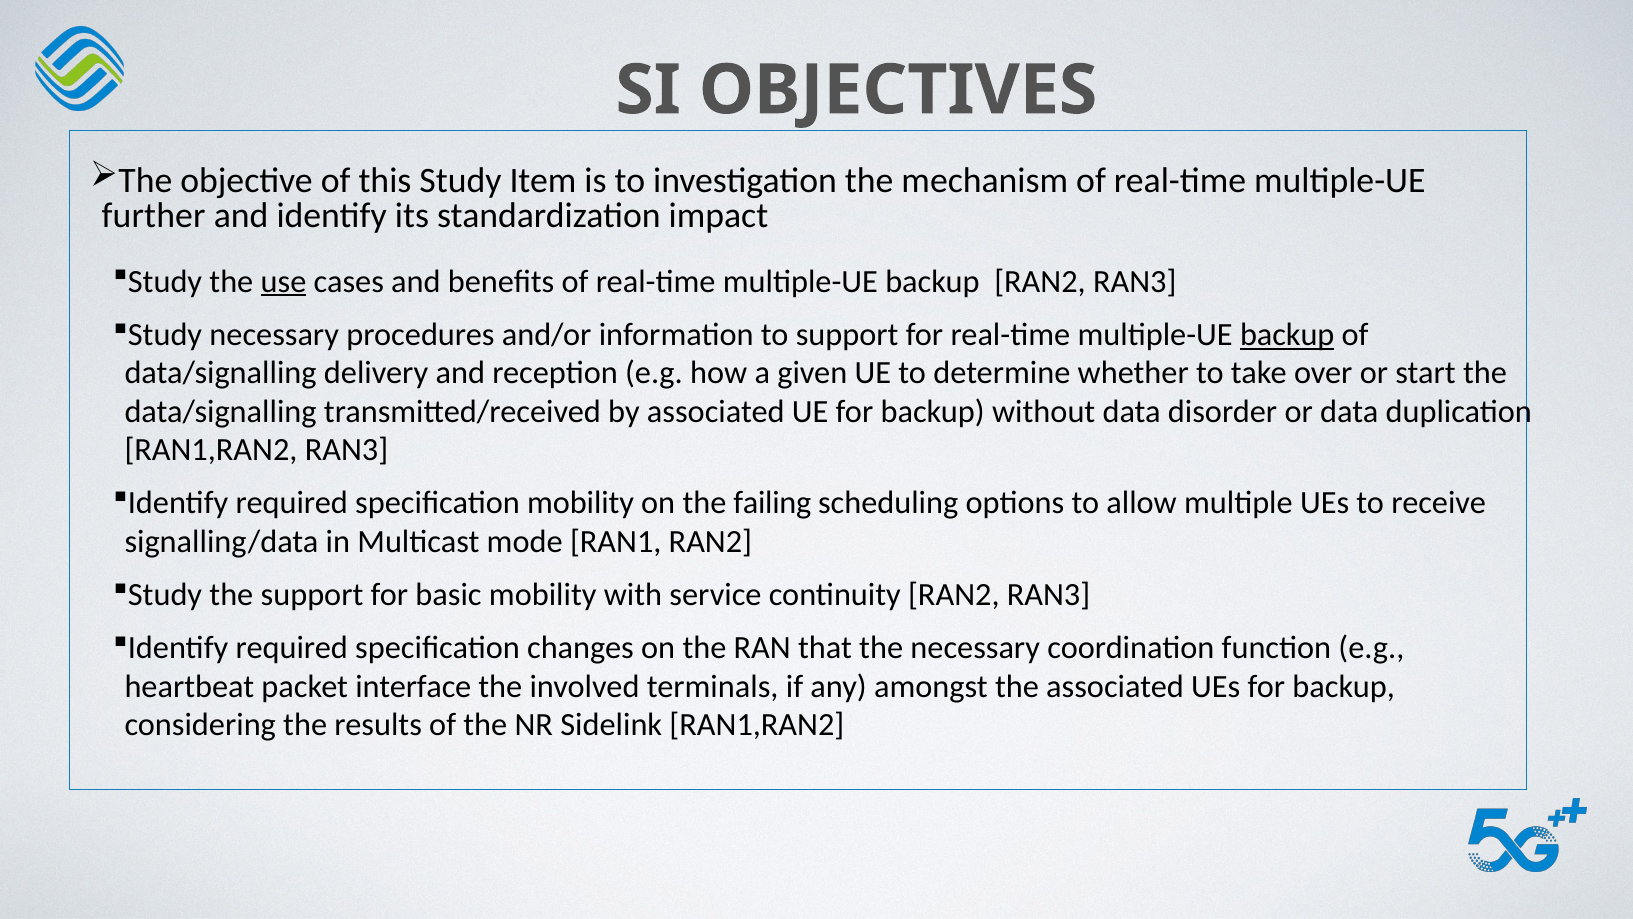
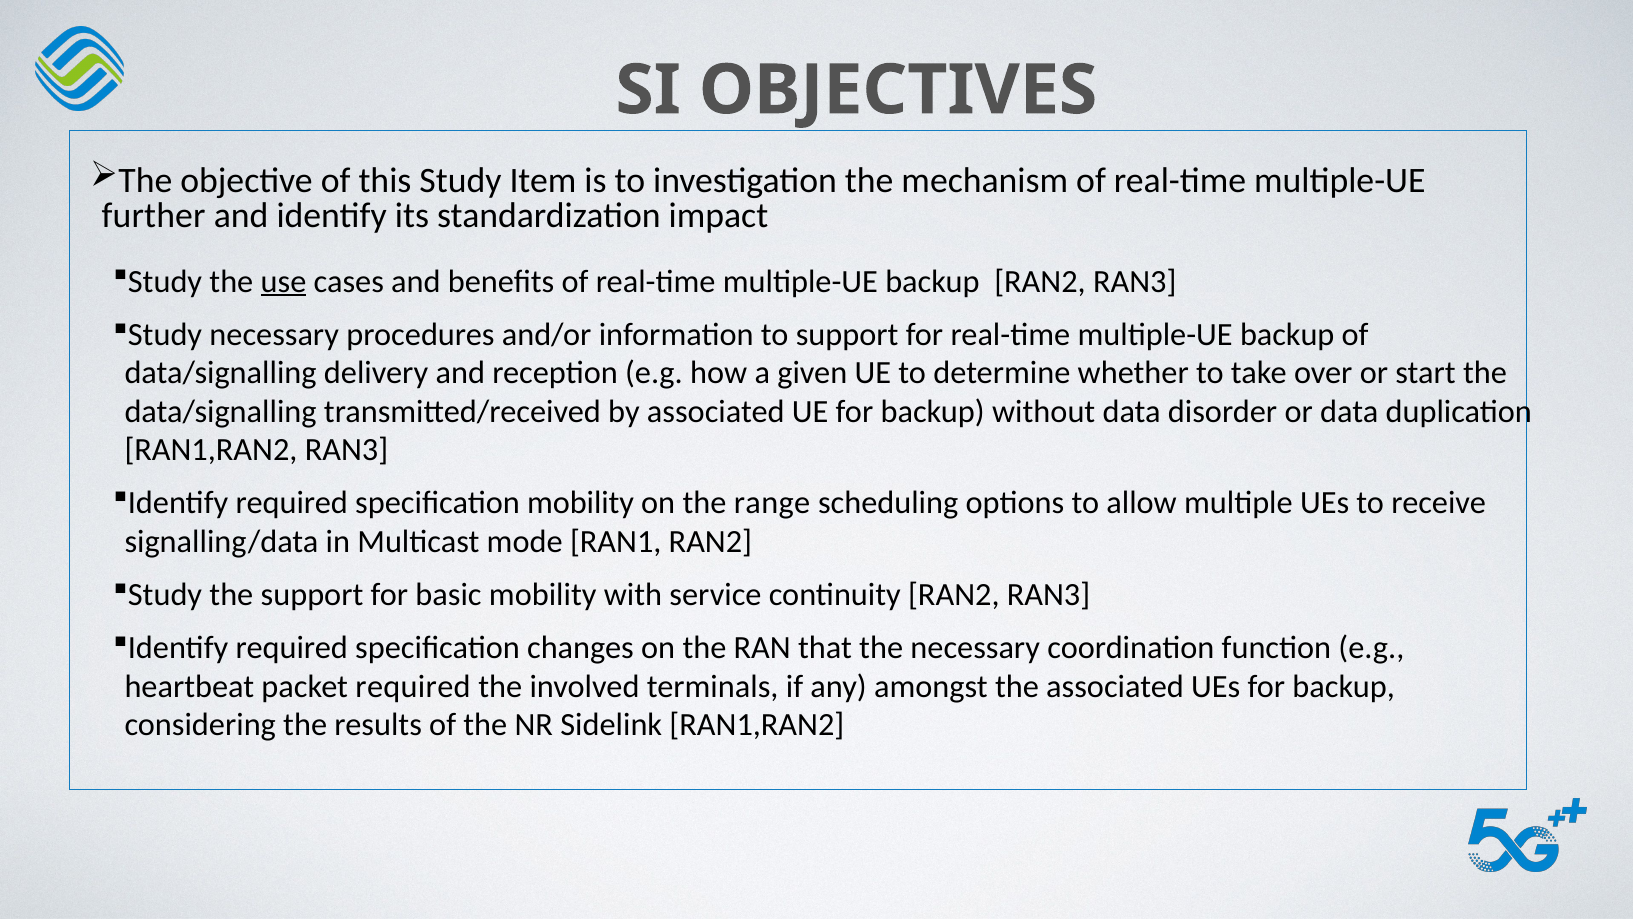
backup at (1287, 335) underline: present -> none
failing: failing -> range
packet interface: interface -> required
